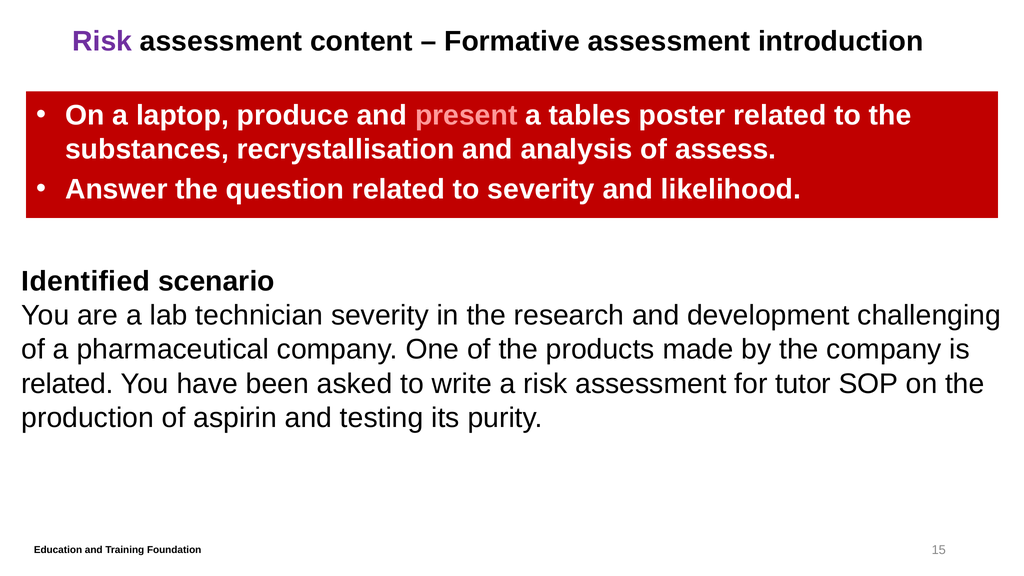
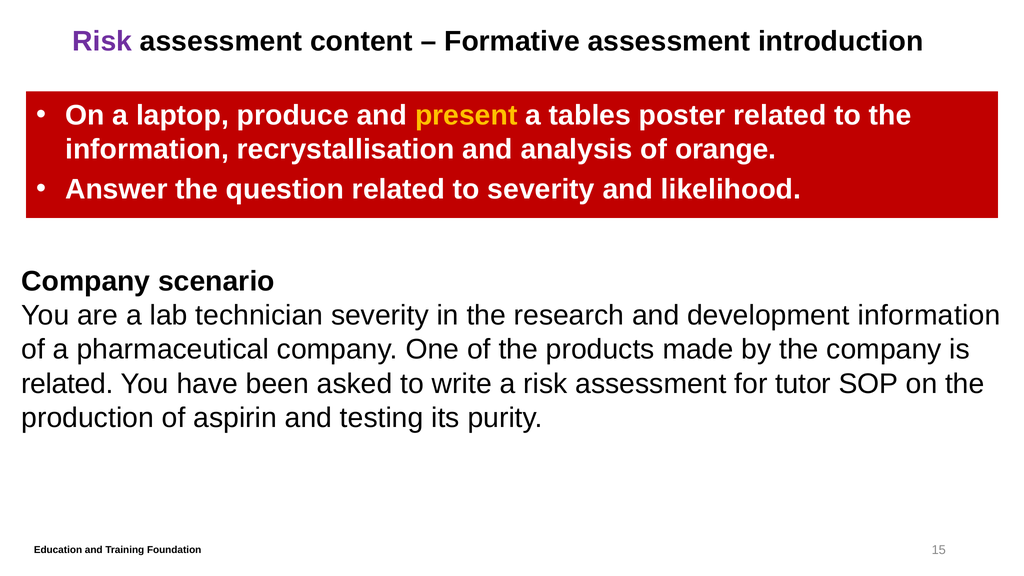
present colour: pink -> yellow
substances at (147, 150): substances -> information
assess: assess -> orange
Identified at (86, 281): Identified -> Company
development challenging: challenging -> information
